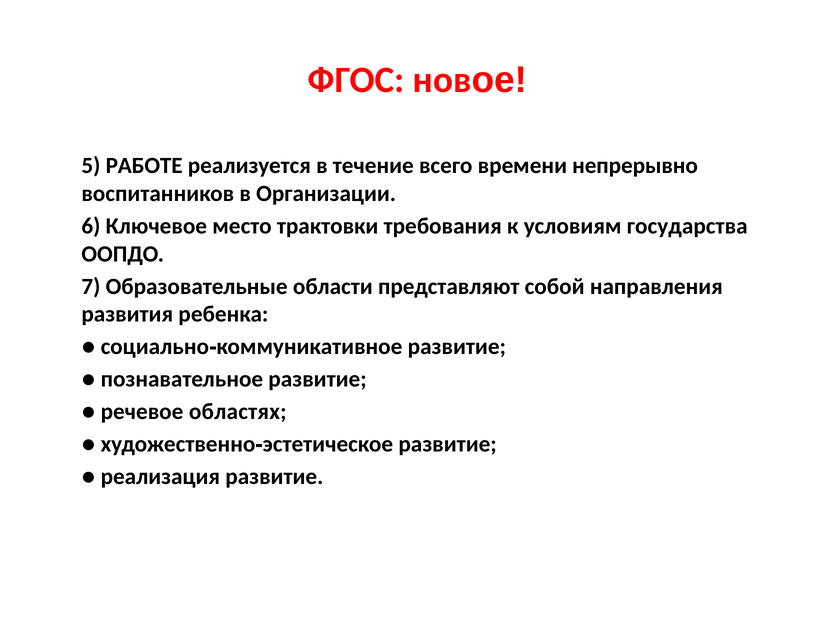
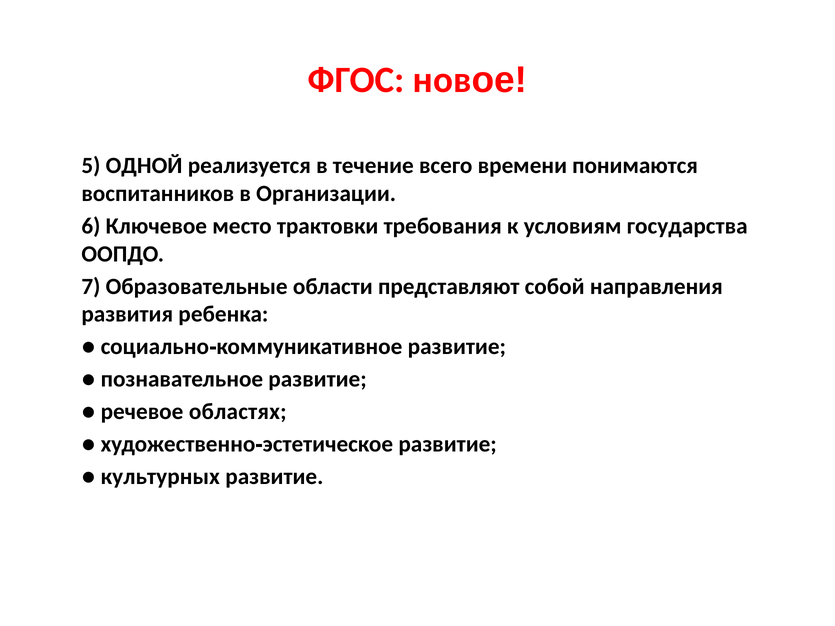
РАБОТЕ: РАБОТЕ -> ОДНОЙ
непрерывно: непрерывно -> понимаются
реализация: реализация -> культурных
